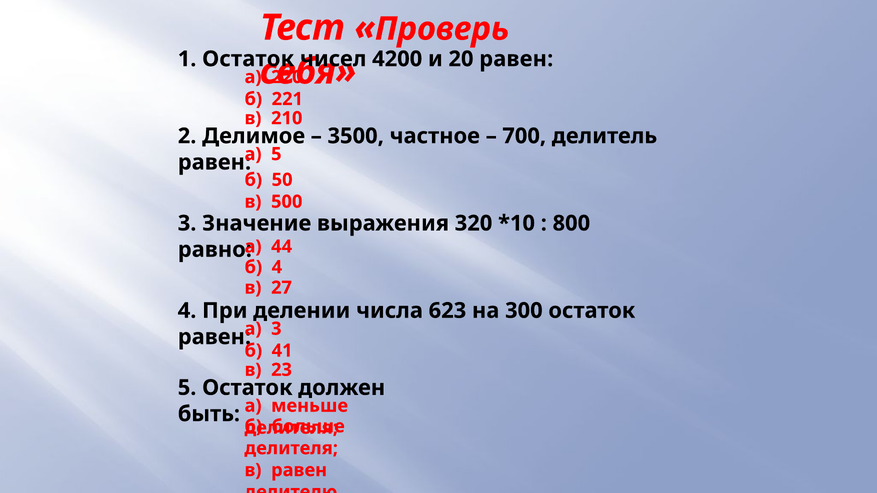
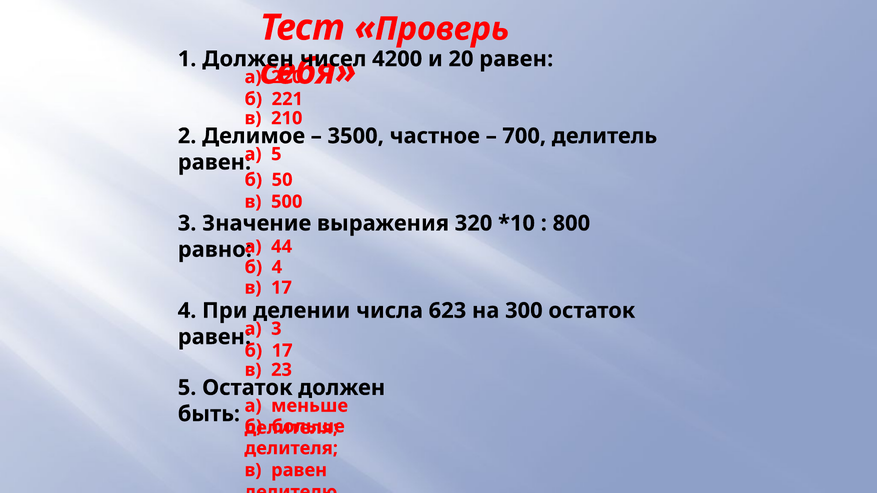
1 Остаток: Остаток -> Должен
в 27: 27 -> 17
б 41: 41 -> 17
